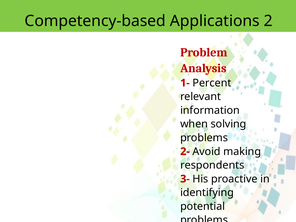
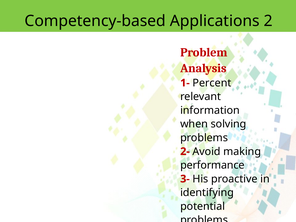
respondents: respondents -> performance
